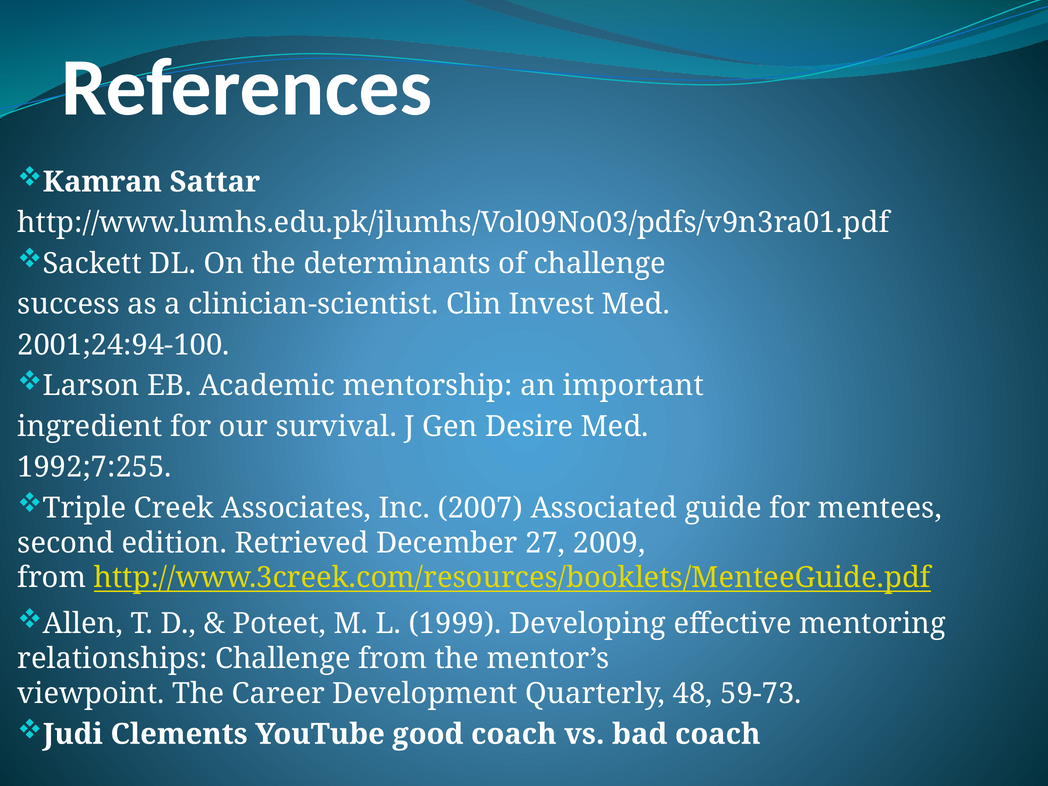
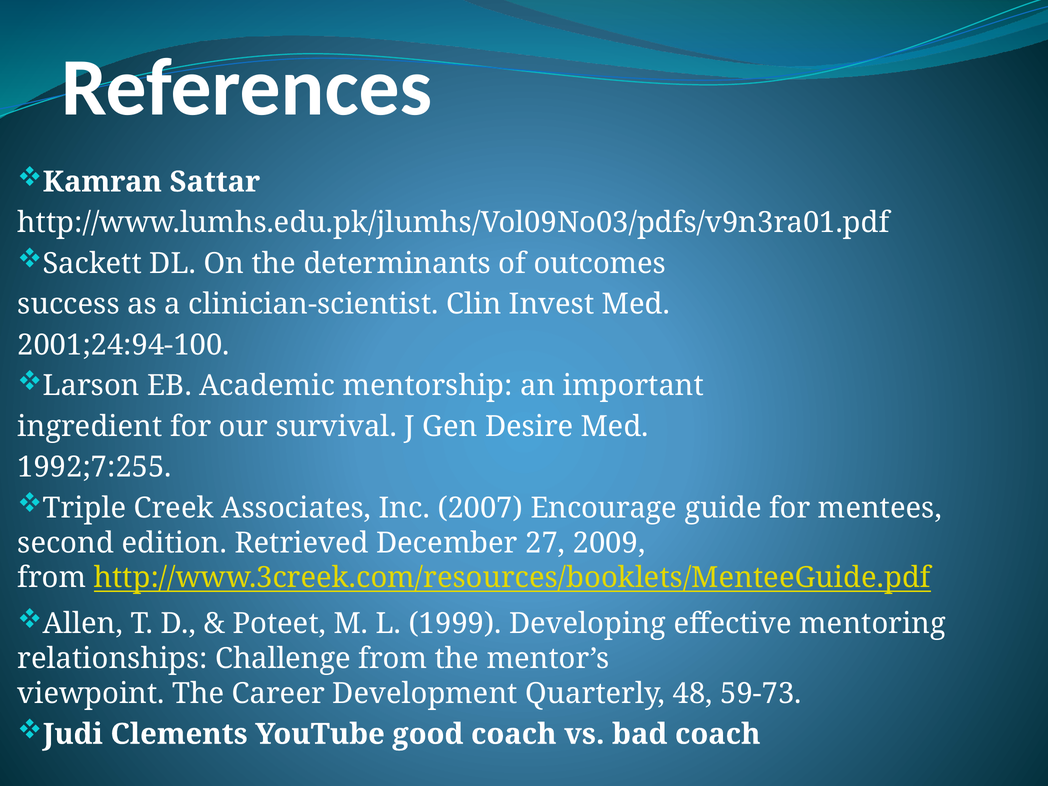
of challenge: challenge -> outcomes
Associated: Associated -> Encourage
